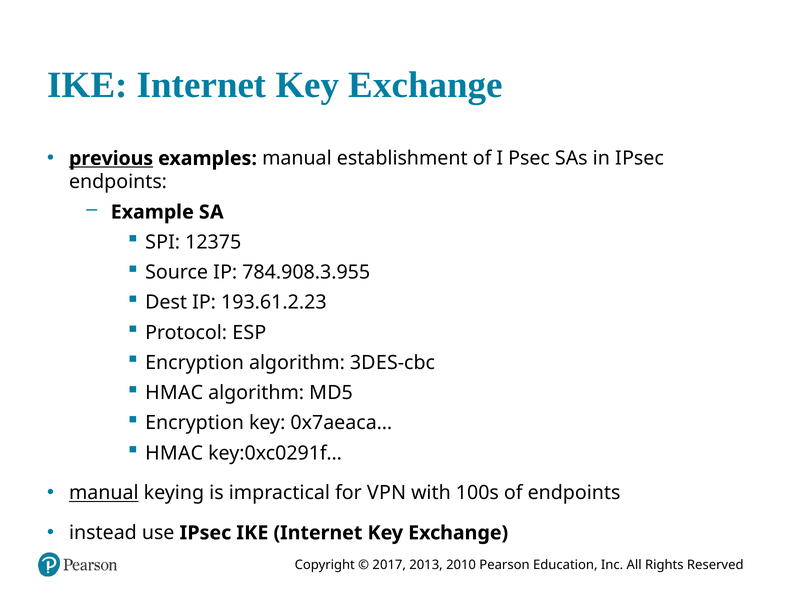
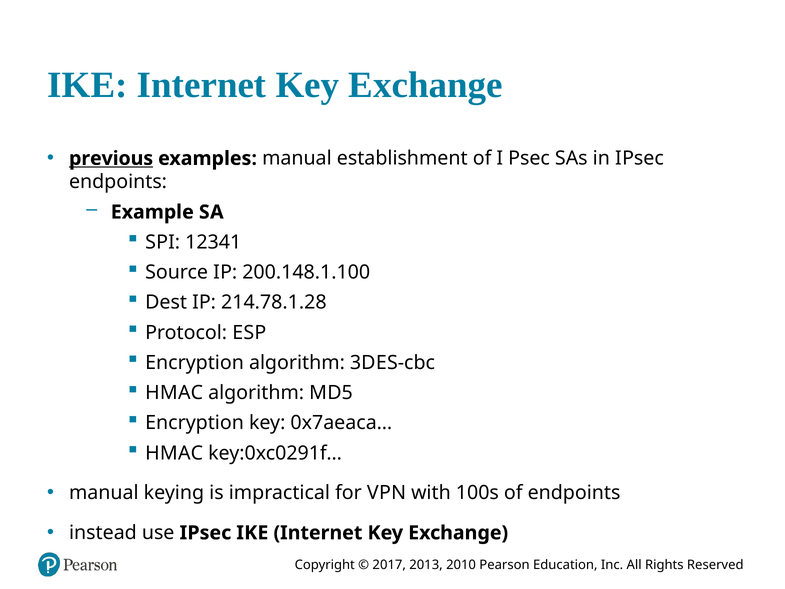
12375: 12375 -> 12341
784.908.3.955: 784.908.3.955 -> 200.148.1.100
193.61.2.23: 193.61.2.23 -> 214.78.1.28
manual at (104, 493) underline: present -> none
